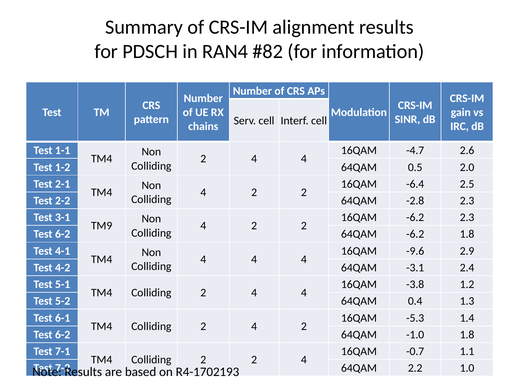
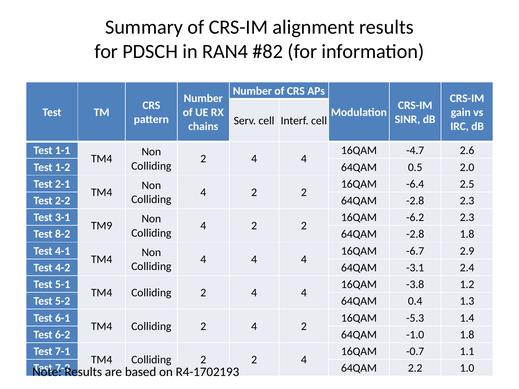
6-2 at (63, 234): 6-2 -> 8-2
-6.2 at (415, 234): -6.2 -> -2.8
-9.6: -9.6 -> -6.7
